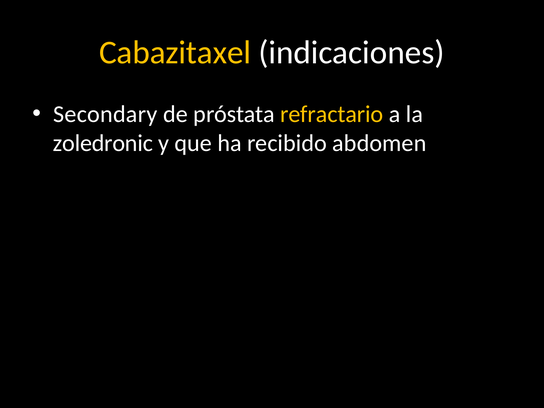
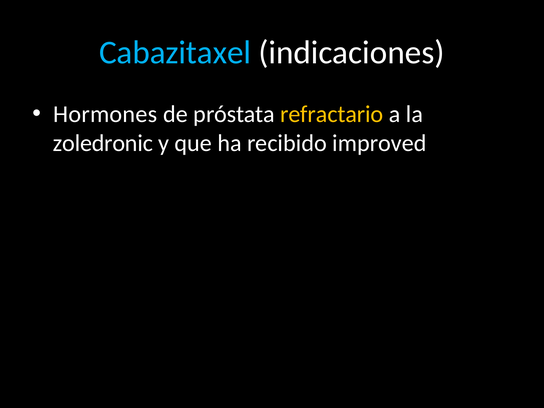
Cabazitaxel colour: yellow -> light blue
Secondary: Secondary -> Hormones
abdomen: abdomen -> improved
